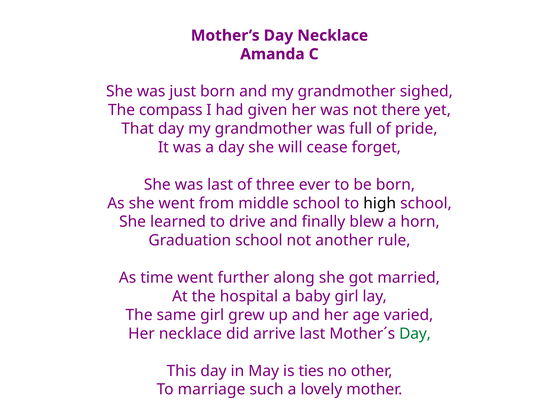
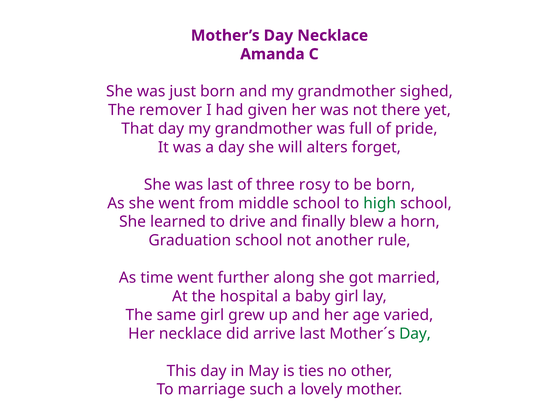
compass: compass -> remover
cease: cease -> alters
ever: ever -> rosy
high colour: black -> green
